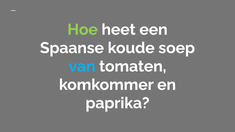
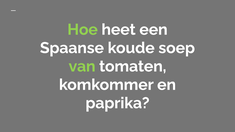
van colour: light blue -> light green
